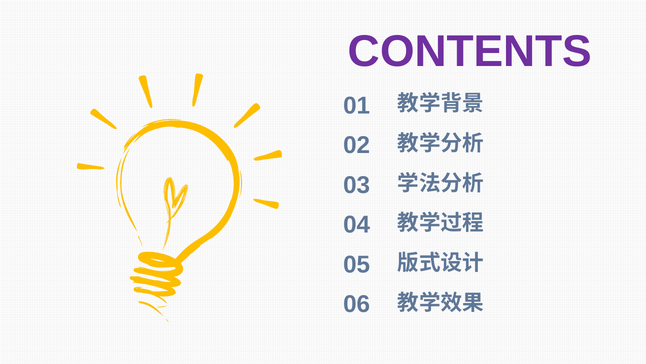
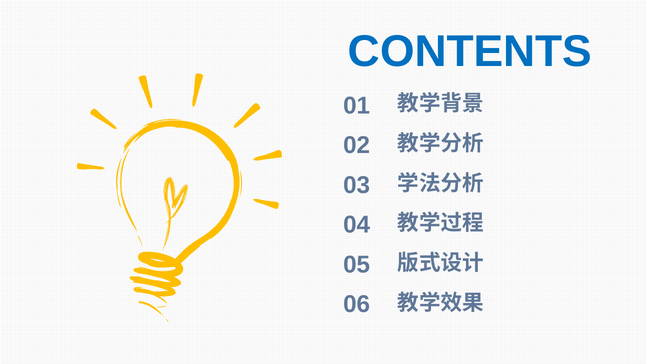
CONTENTS colour: purple -> blue
